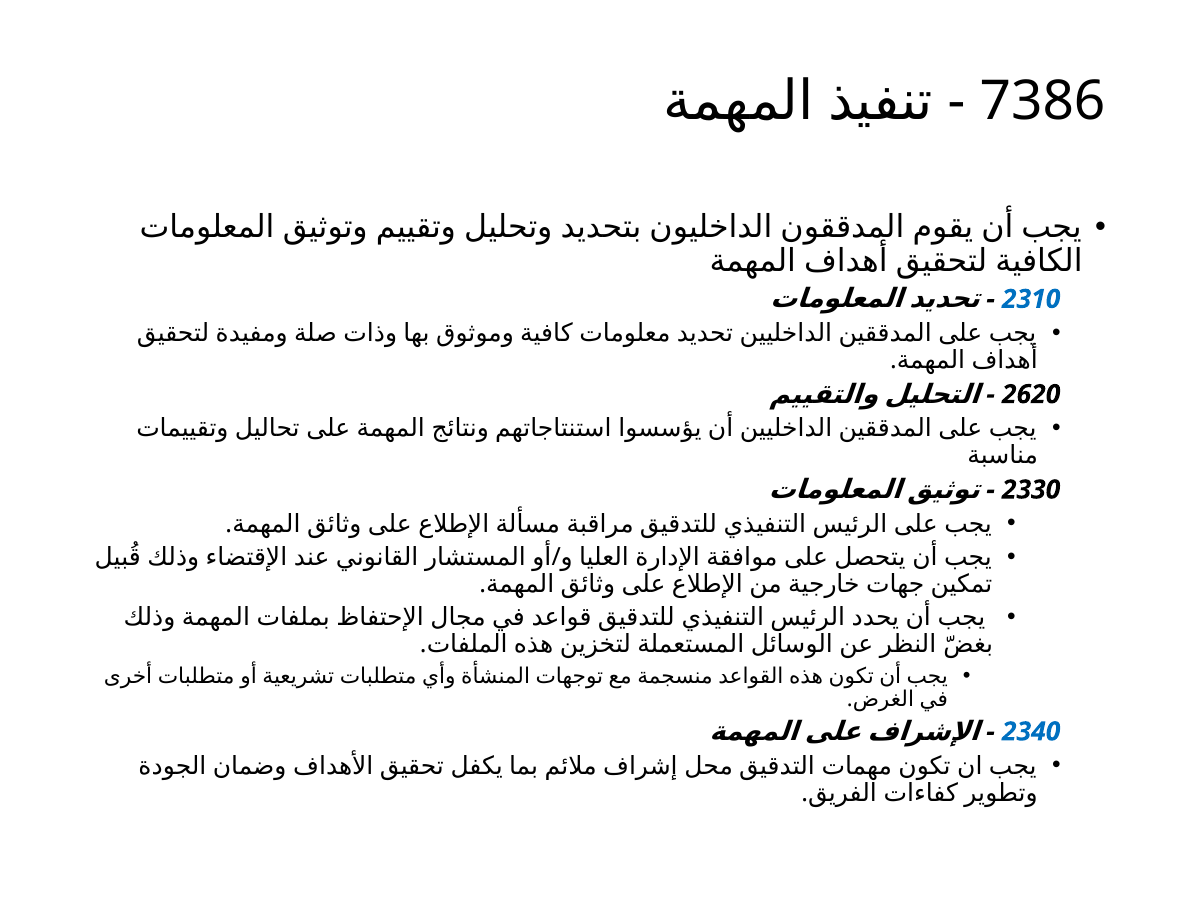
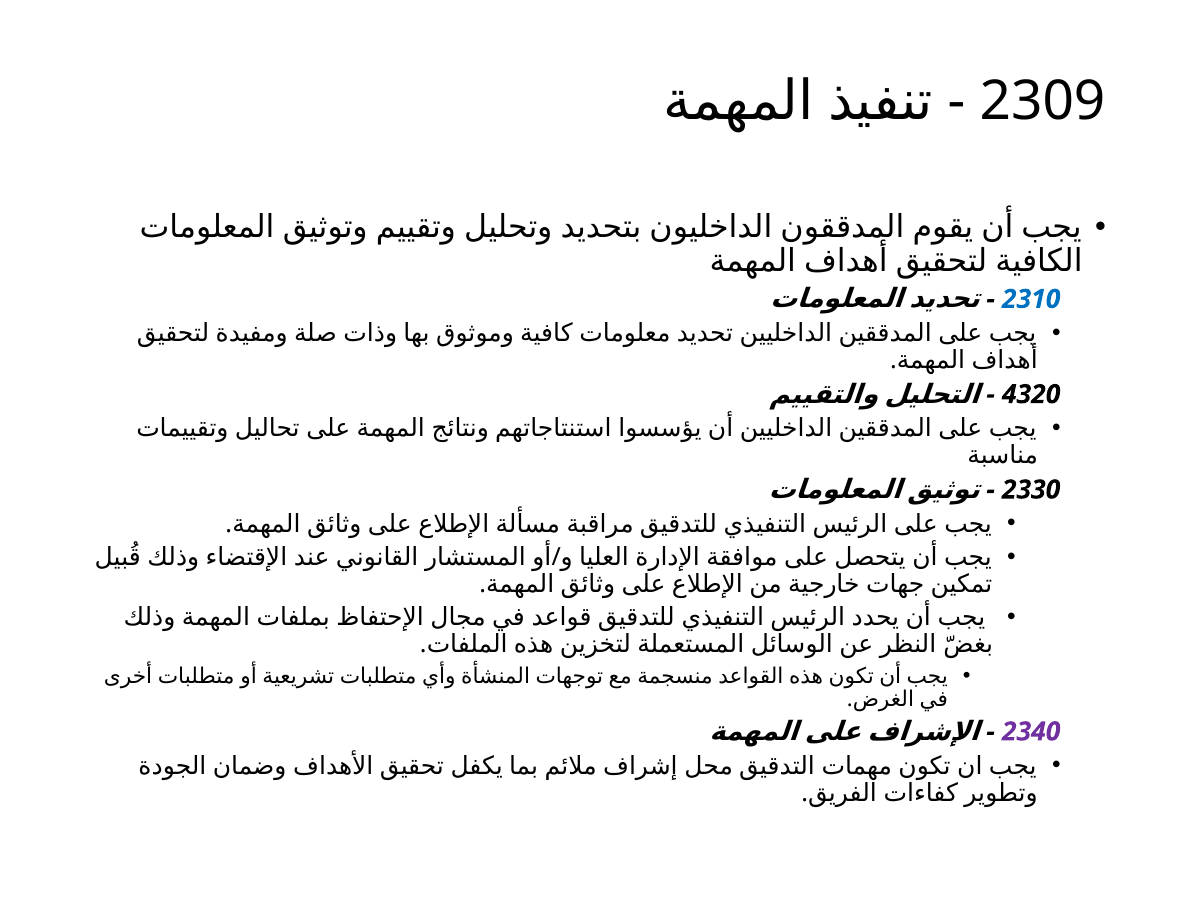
7386: 7386 -> 2309
2620: 2620 -> 4320
2340 colour: blue -> purple
